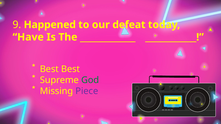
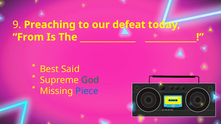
Happened: Happened -> Preaching
Have: Have -> From
Best Best: Best -> Said
Piece colour: purple -> blue
